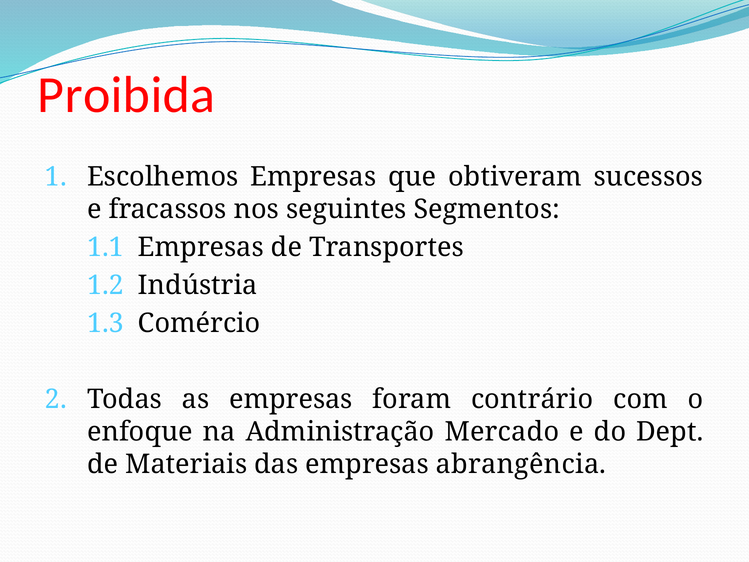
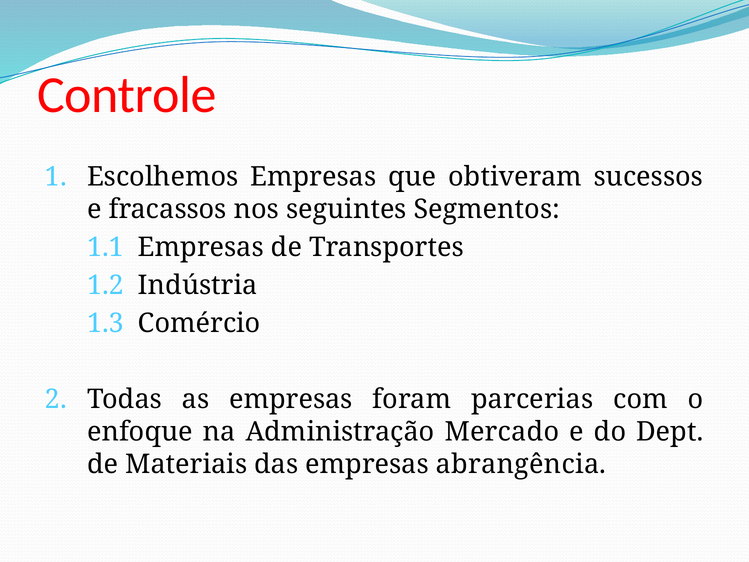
Proibida: Proibida -> Controle
contrário: contrário -> parcerias
